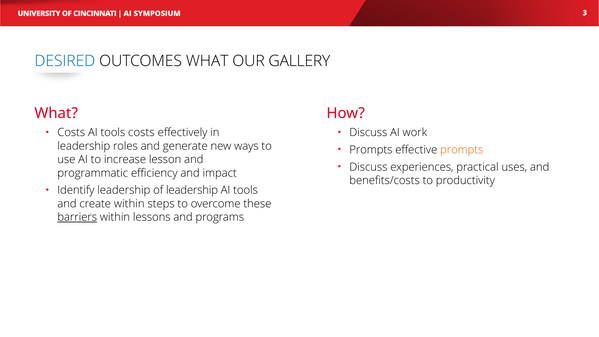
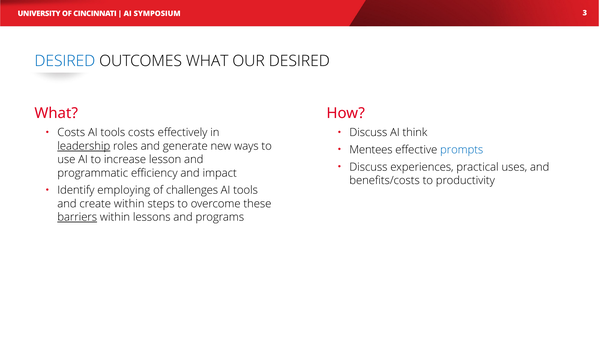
OUR GALLERY: GALLERY -> DESIRED
work: work -> think
leadership at (84, 146) underline: none -> present
Prompts at (371, 150): Prompts -> Mentees
prompts at (462, 150) colour: orange -> blue
Identify leadership: leadership -> employing
of leadership: leadership -> challenges
